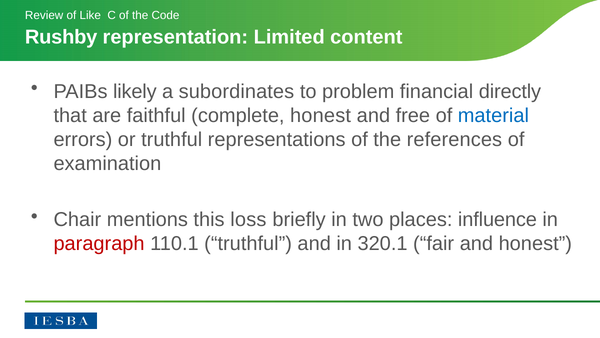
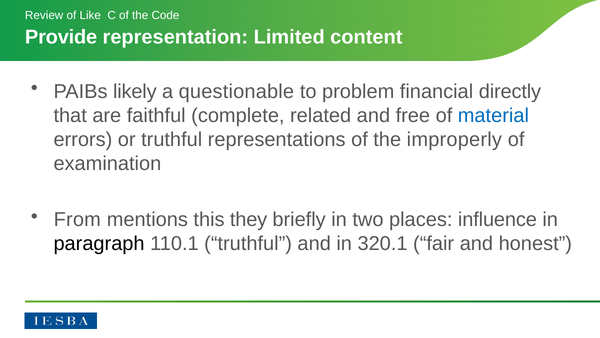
Rushby: Rushby -> Provide
subordinates: subordinates -> questionable
complete honest: honest -> related
references: references -> improperly
Chair: Chair -> From
loss: loss -> they
paragraph colour: red -> black
